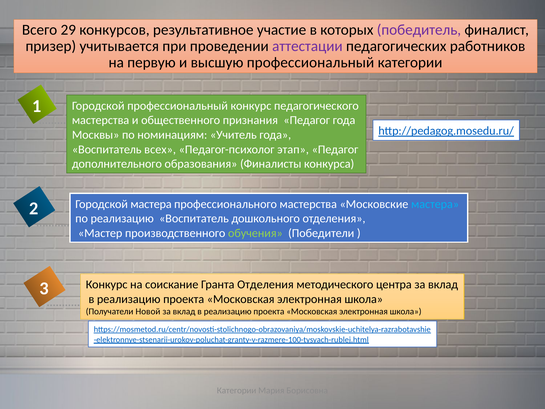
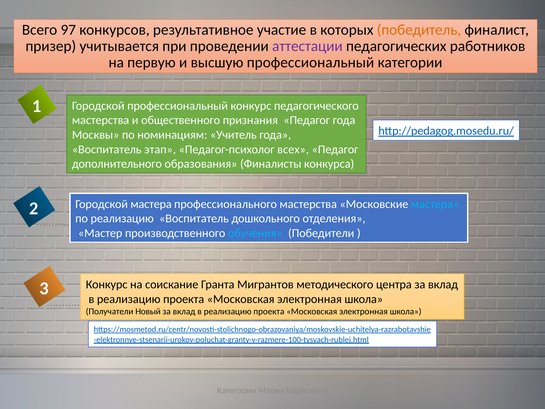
29: 29 -> 97
победитель colour: purple -> orange
всех: всех -> этап
этап: этап -> всех
обучения colour: light green -> light blue
Гранта Отделения: Отделения -> Мигрантов
Новой: Новой -> Новый
